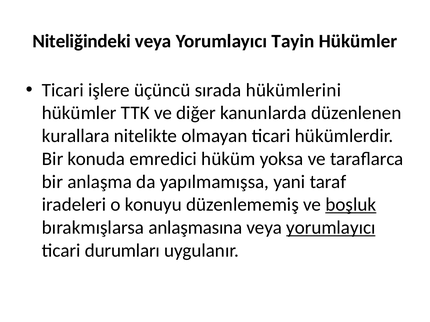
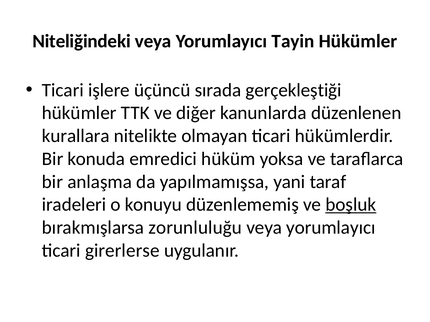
hükümlerini: hükümlerini -> gerçekleştiği
anlaşmasına: anlaşmasına -> zorunluluğu
yorumlayıcı at (331, 228) underline: present -> none
durumları: durumları -> girerlerse
